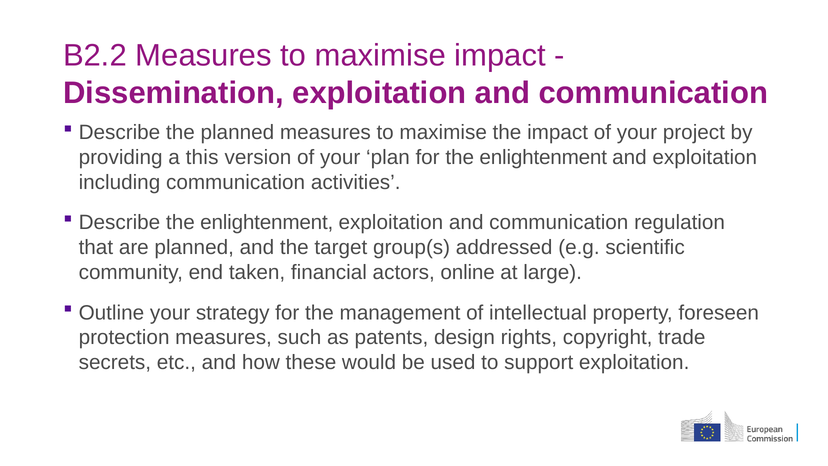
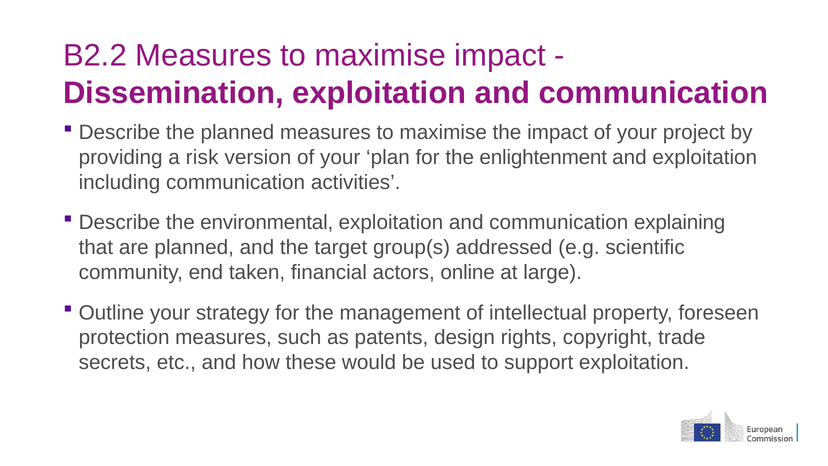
this: this -> risk
Describe the enlightenment: enlightenment -> environmental
regulation: regulation -> explaining
